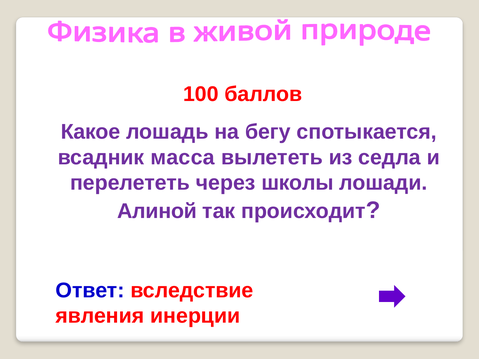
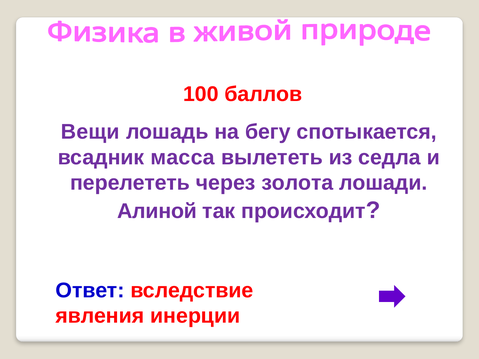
Какое: Какое -> Вещи
школы: школы -> золота
